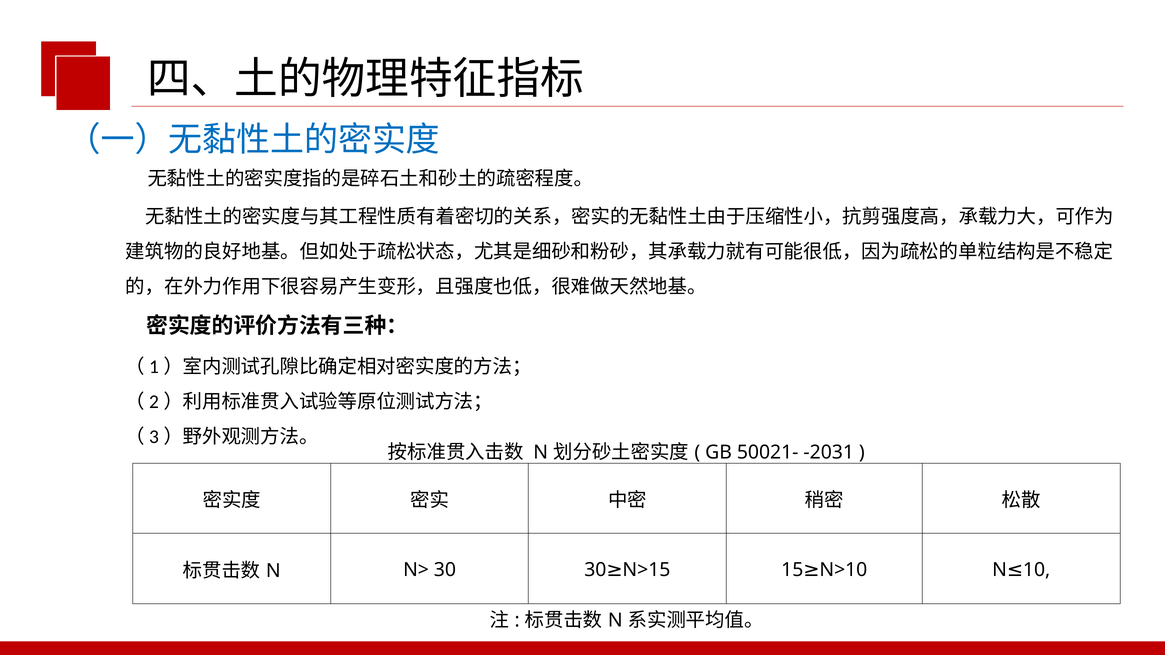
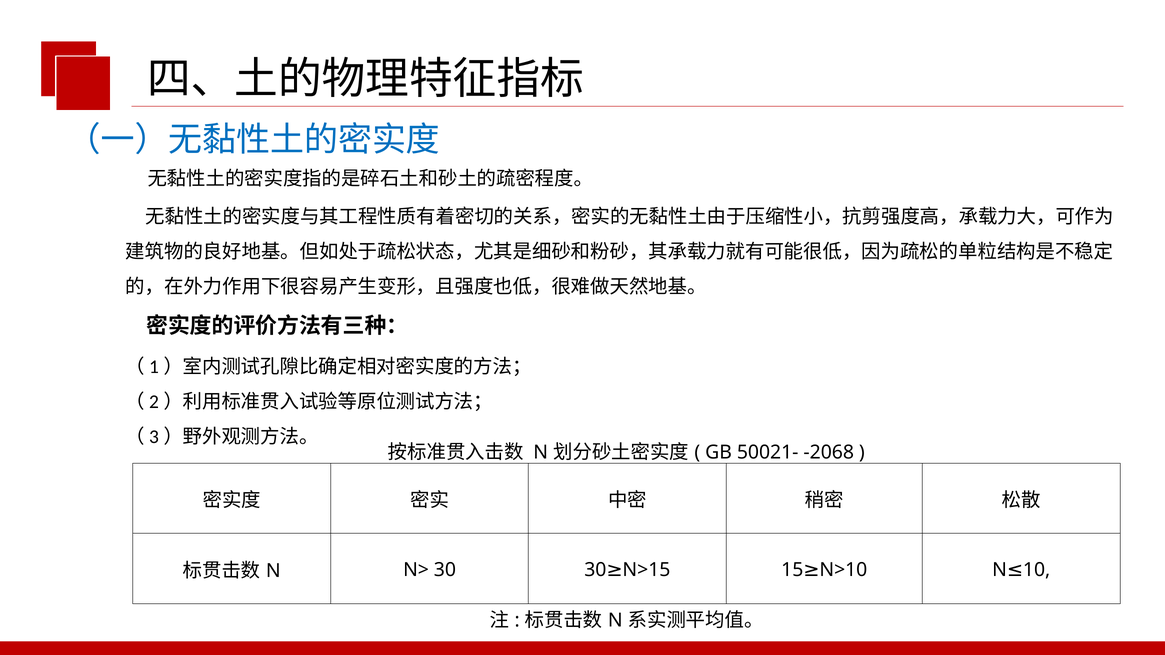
-2031: -2031 -> -2068
